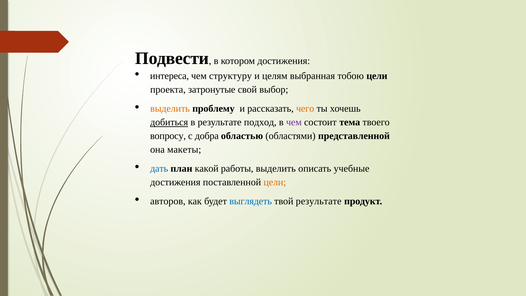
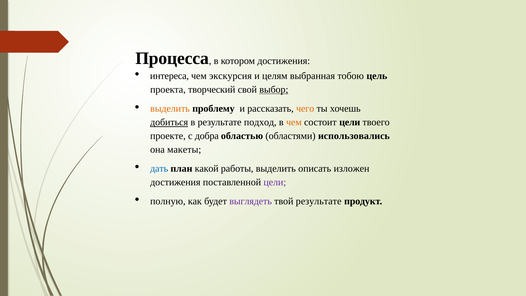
Подвести: Подвести -> Процесса
структуру: структуру -> экскурсия
тобою цели: цели -> цель
затронутые: затронутые -> творческий
выбор underline: none -> present
чем at (294, 122) colour: purple -> orange
состоит тема: тема -> цели
вопросу: вопросу -> проекте
представленной: представленной -> использовались
учебные: учебные -> изложен
цели at (275, 182) colour: orange -> purple
авторов: авторов -> полную
выглядеть colour: blue -> purple
